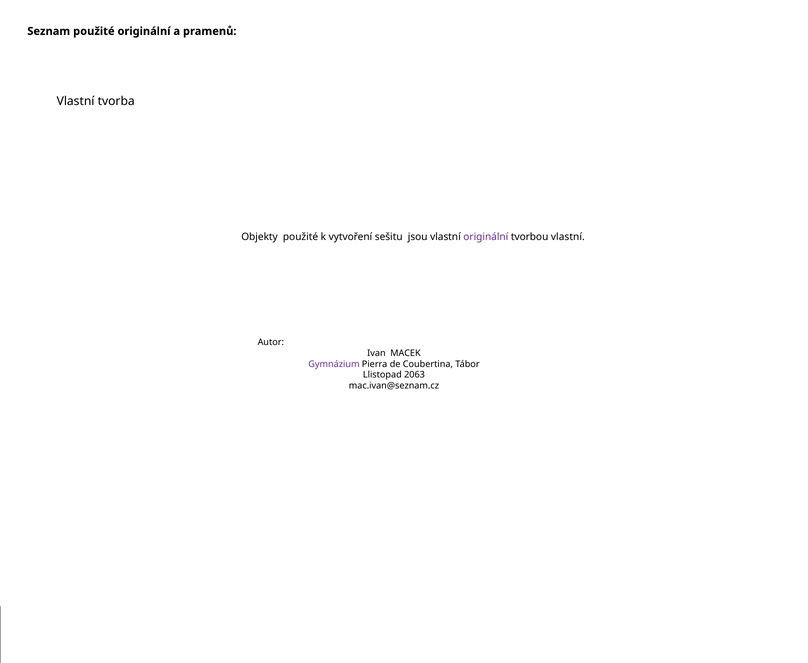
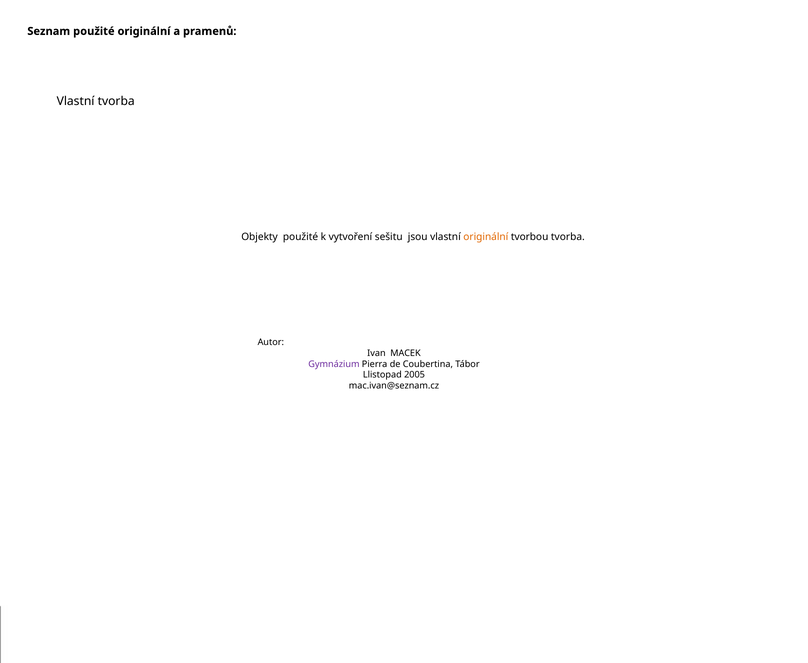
originální at (486, 237) colour: purple -> orange
tvorbou vlastní: vlastní -> tvorba
2063: 2063 -> 2005
